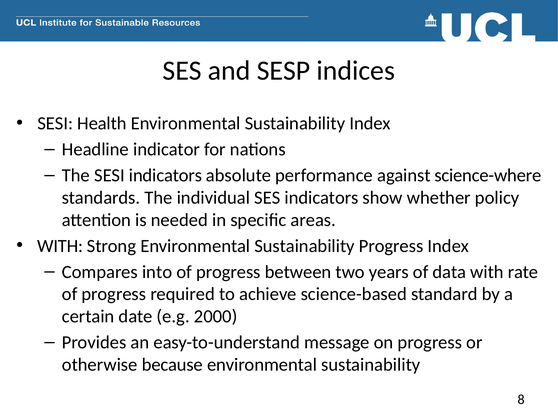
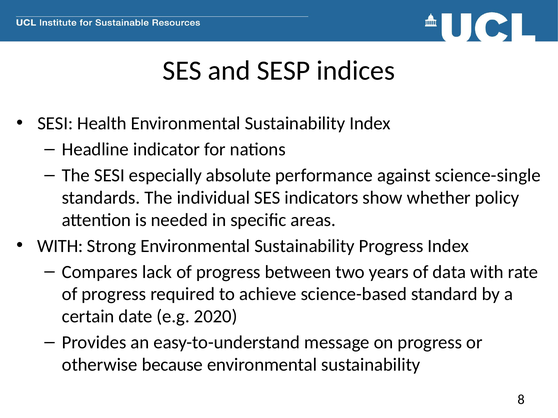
SESI indicators: indicators -> especially
science-where: science-where -> science-single
into: into -> lack
2000: 2000 -> 2020
